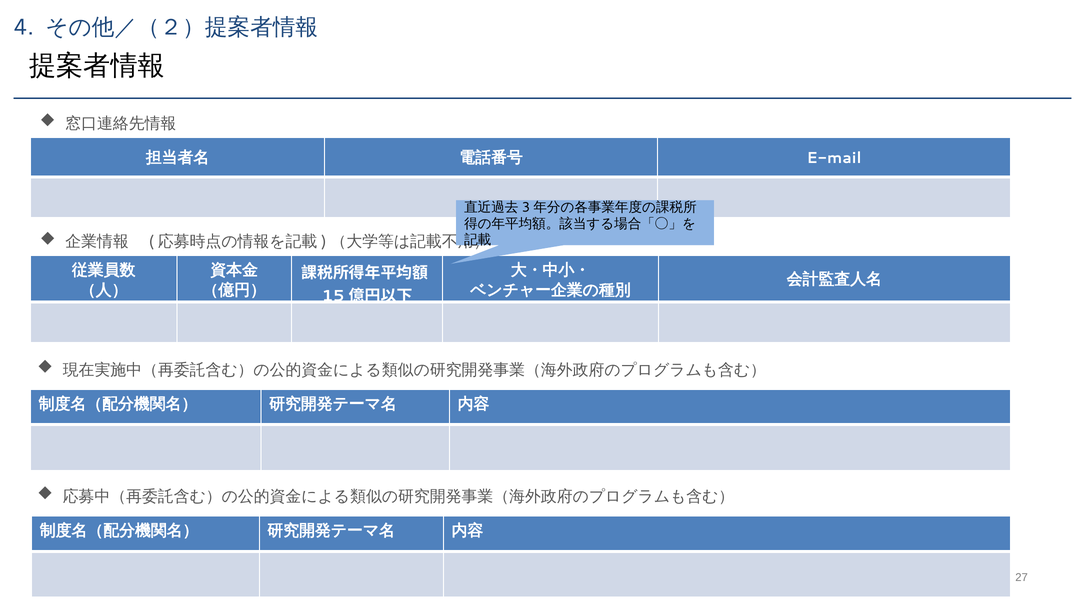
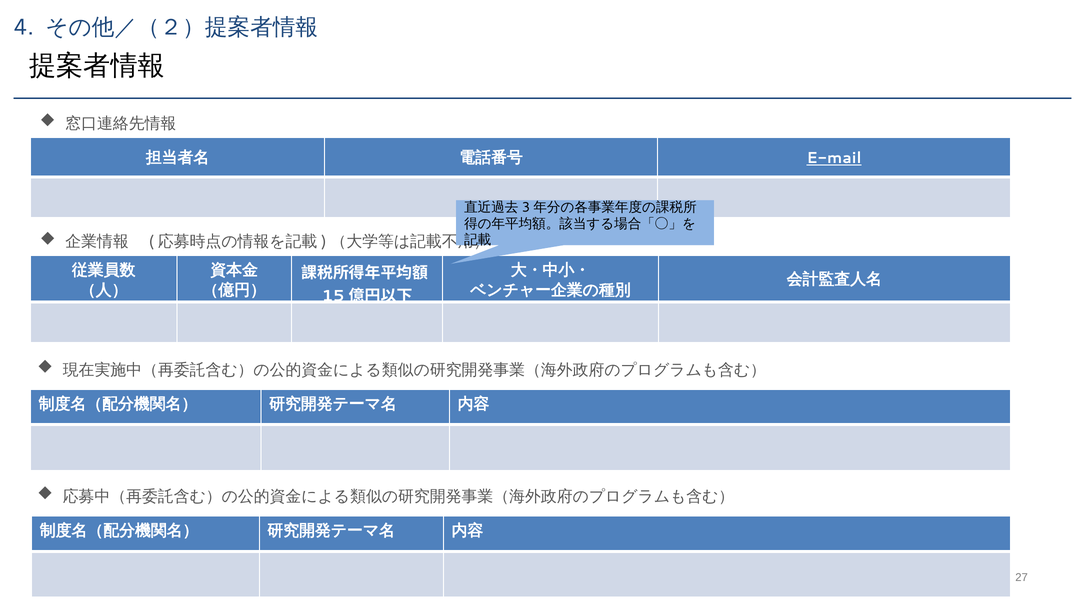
E-mail underline: none -> present
